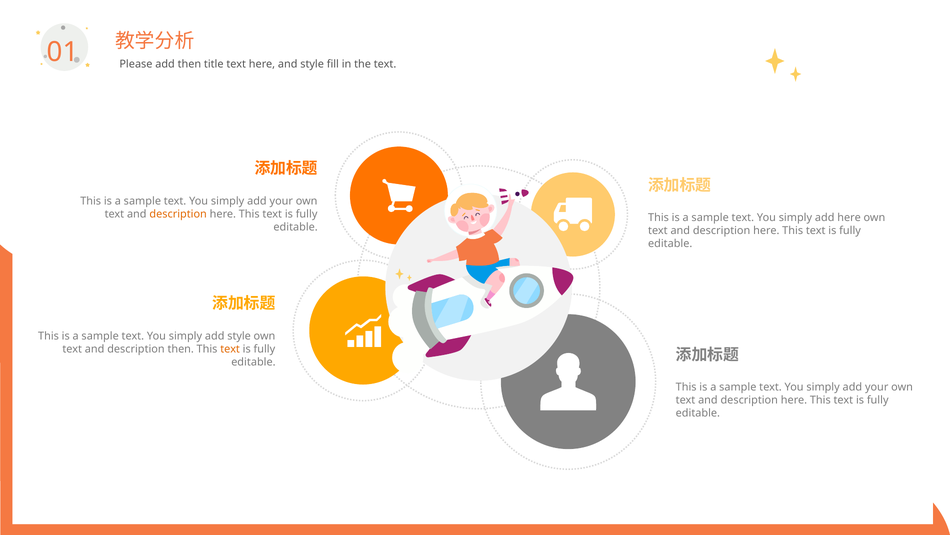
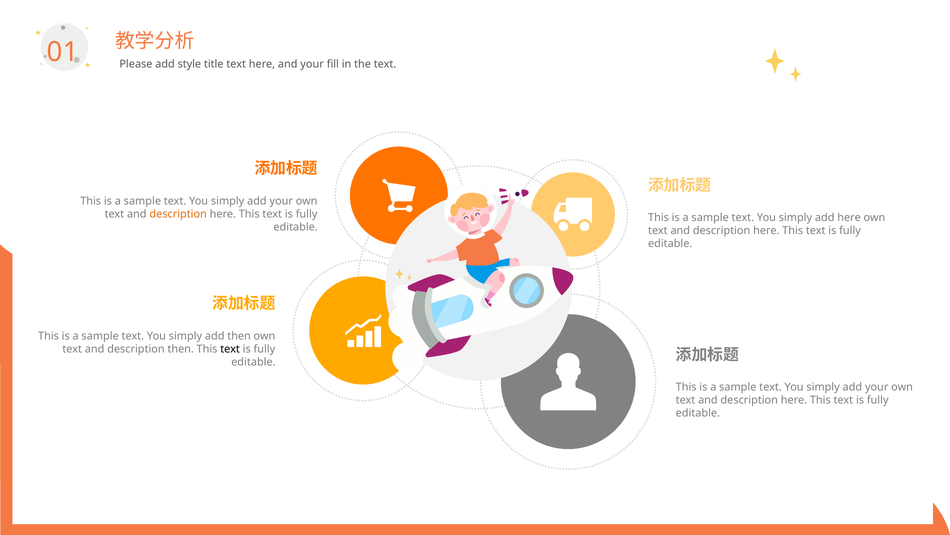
add then: then -> style
and style: style -> your
add style: style -> then
text at (230, 349) colour: orange -> black
